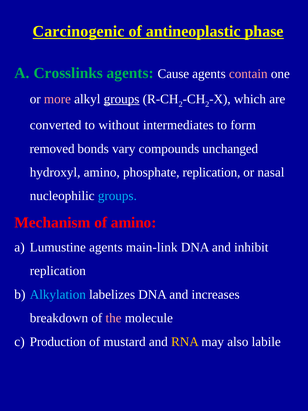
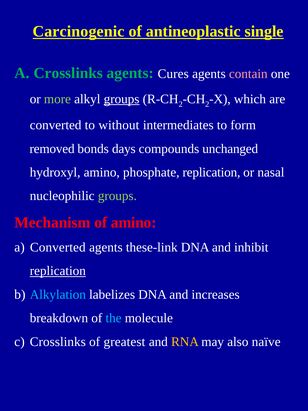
phase: phase -> single
Cause: Cause -> Cures
more colour: pink -> light green
vary: vary -> days
groups at (117, 196) colour: light blue -> light green
Lumustine at (58, 247): Lumustine -> Converted
main-link: main-link -> these-link
replication at (58, 271) underline: none -> present
the colour: pink -> light blue
Production at (58, 341): Production -> Crosslinks
mustard: mustard -> greatest
labile: labile -> naïve
